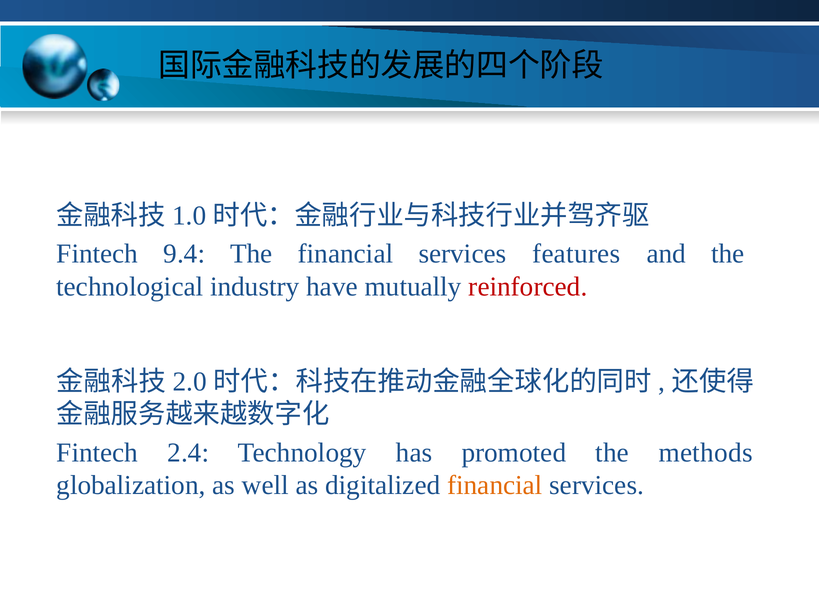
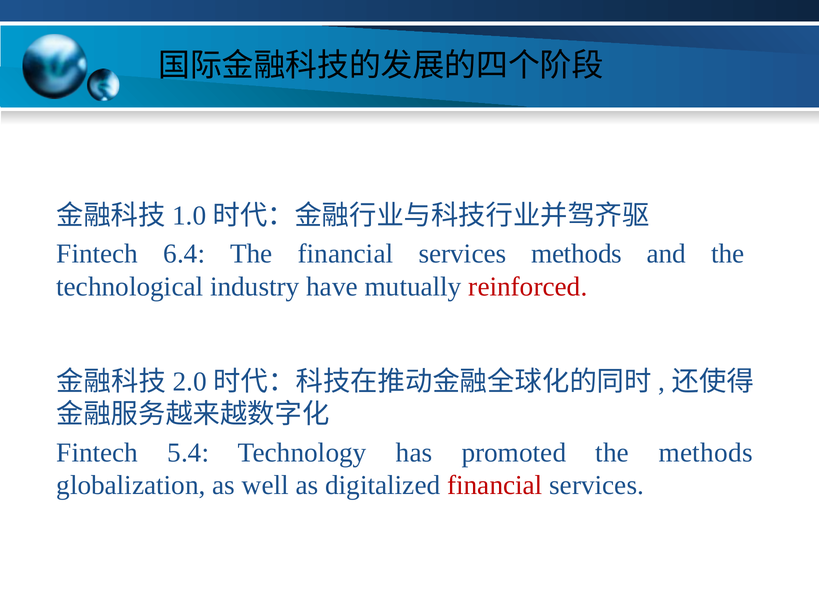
9.4: 9.4 -> 6.4
services features: features -> methods
2.4: 2.4 -> 5.4
financial at (495, 485) colour: orange -> red
